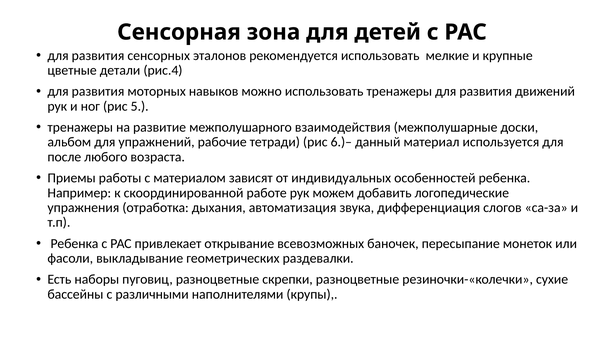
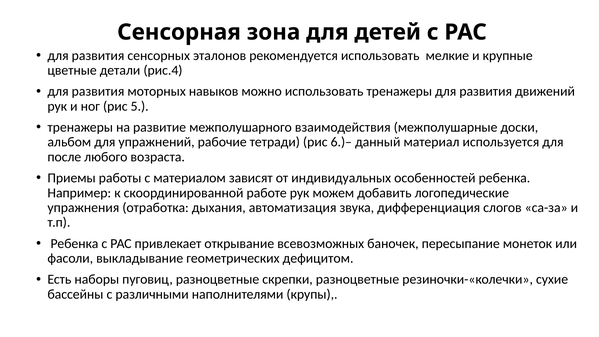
раздевалки: раздевалки -> дефицитом
